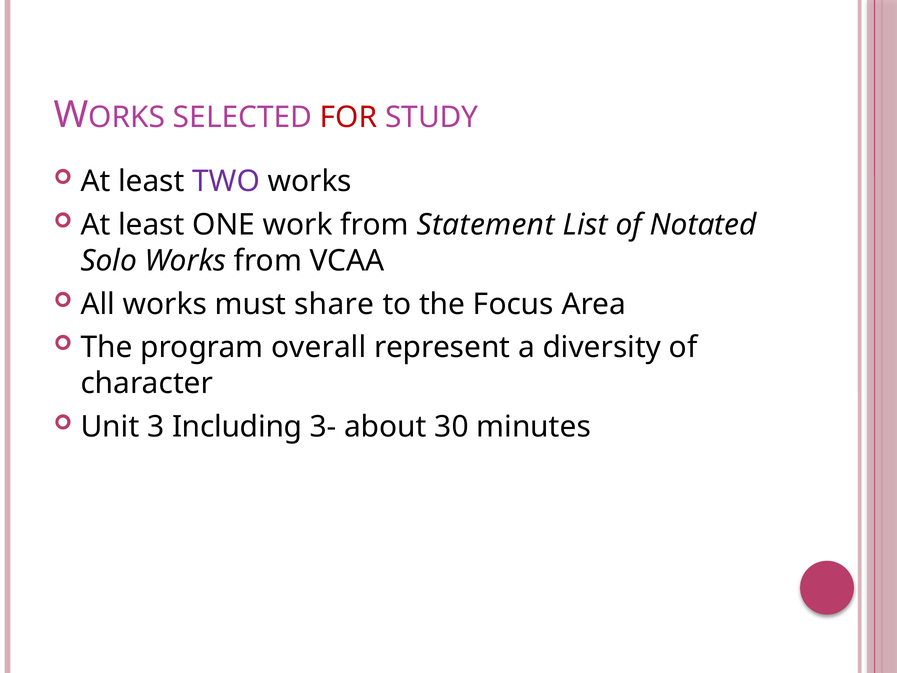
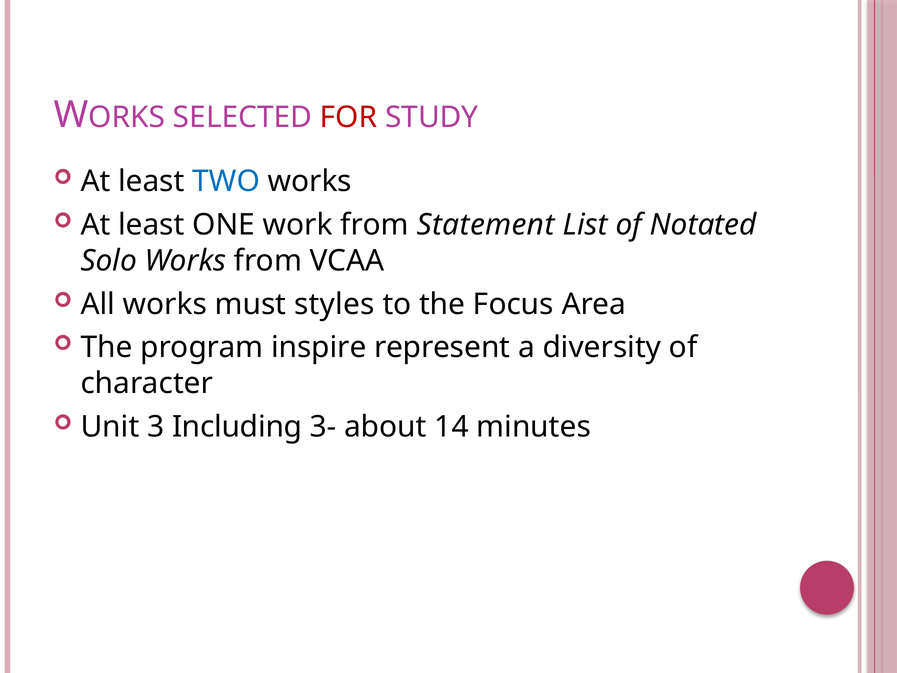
TWO colour: purple -> blue
share: share -> styles
overall: overall -> inspire
30: 30 -> 14
